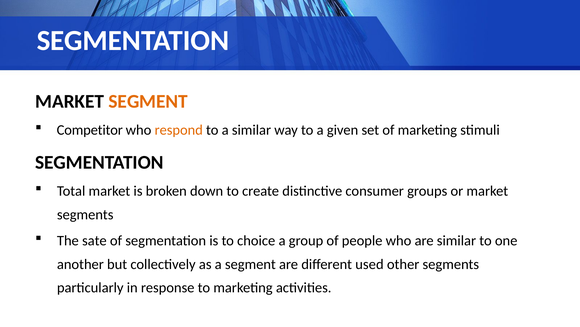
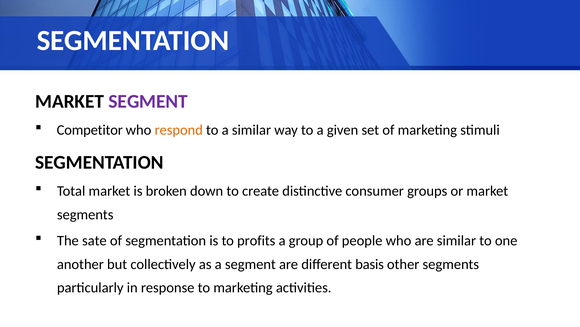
SEGMENT at (148, 101) colour: orange -> purple
choice: choice -> profits
used: used -> basis
